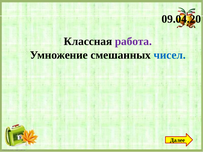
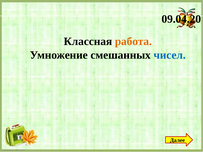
работа colour: purple -> orange
